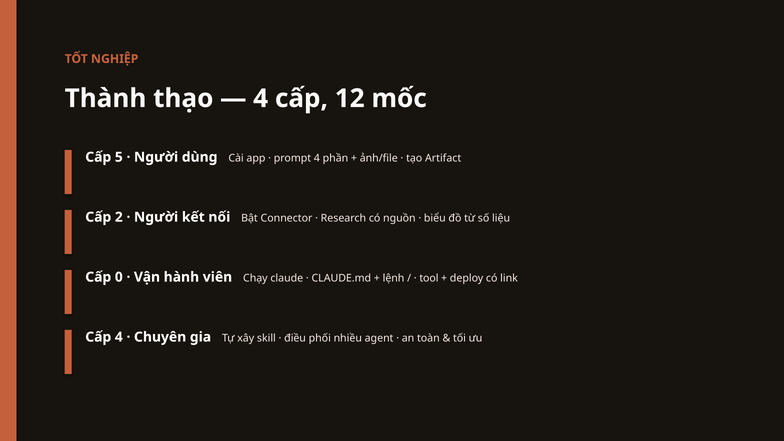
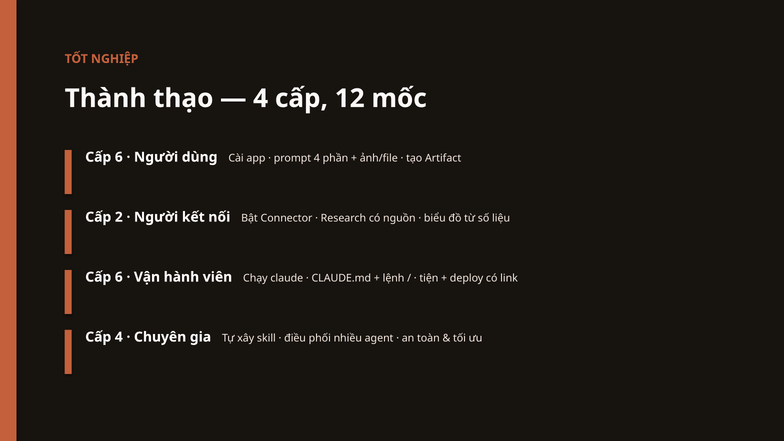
5 at (119, 157): 5 -> 6
0 at (119, 277): 0 -> 6
tool: tool -> tiện
